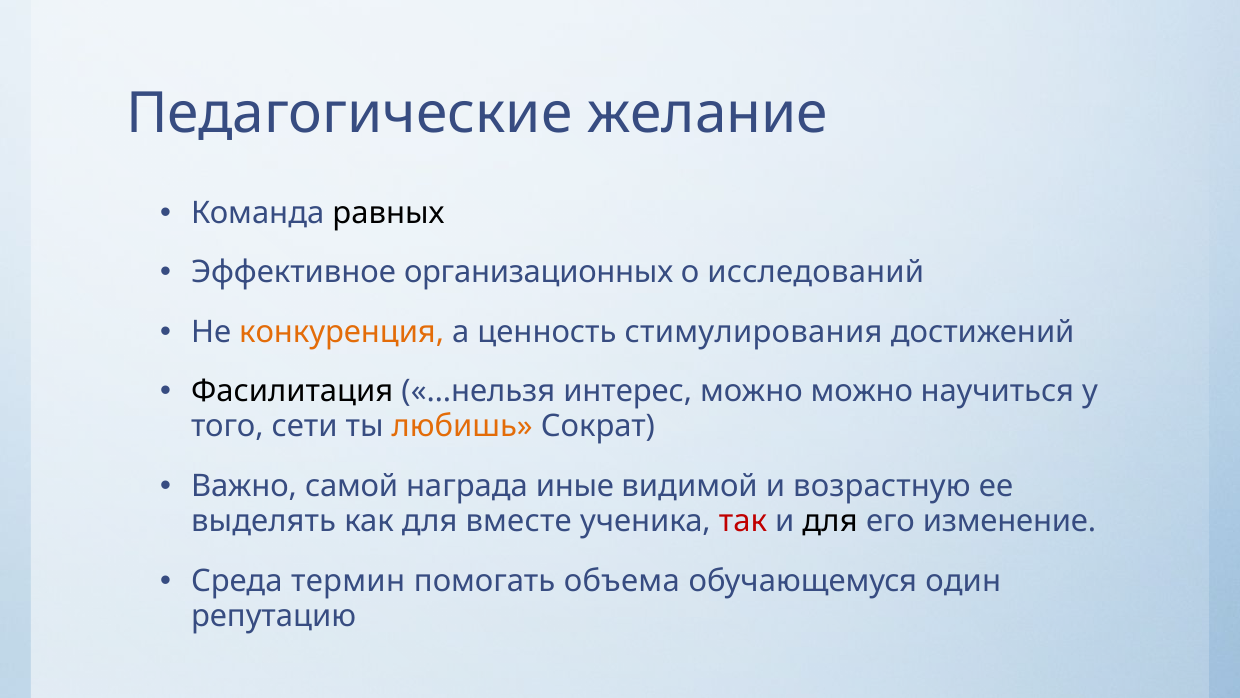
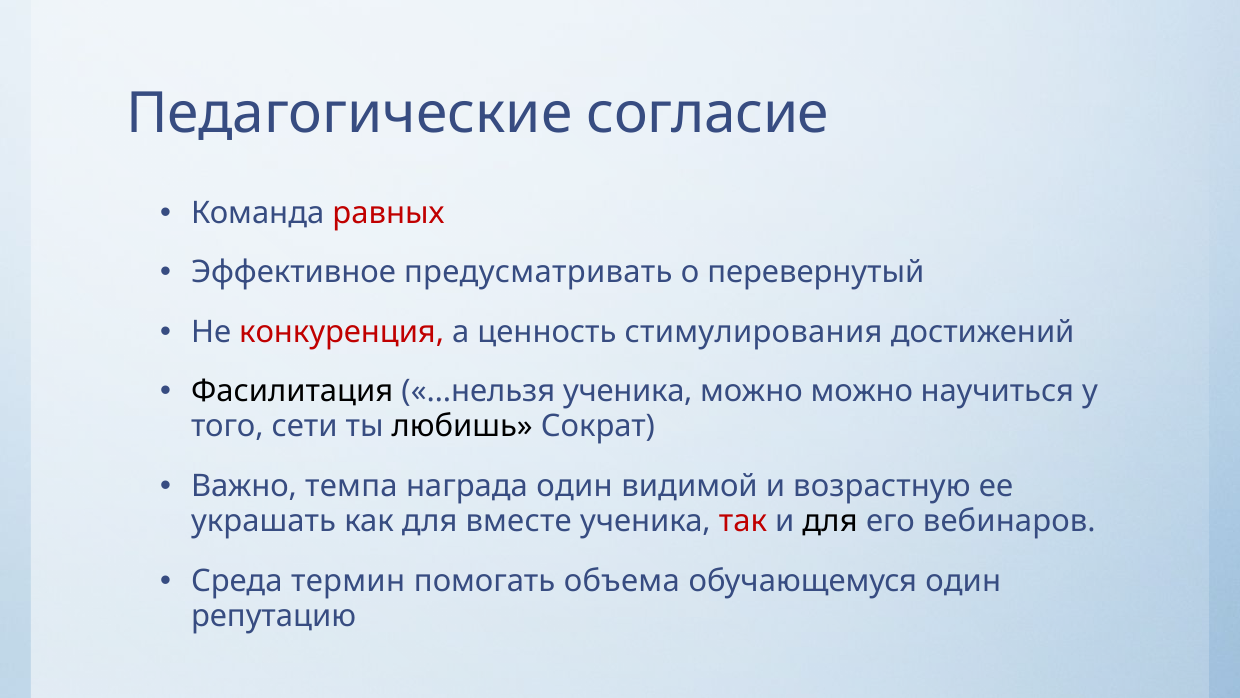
желание: желание -> согласие
равных colour: black -> red
организационных: организационных -> предусматривать
исследований: исследований -> перевернутый
конкуренция colour: orange -> red
…нельзя интерес: интерес -> ученика
любишь colour: orange -> black
самой: самой -> темпа
награда иные: иные -> один
выделять: выделять -> украшать
изменение: изменение -> вебинаров
